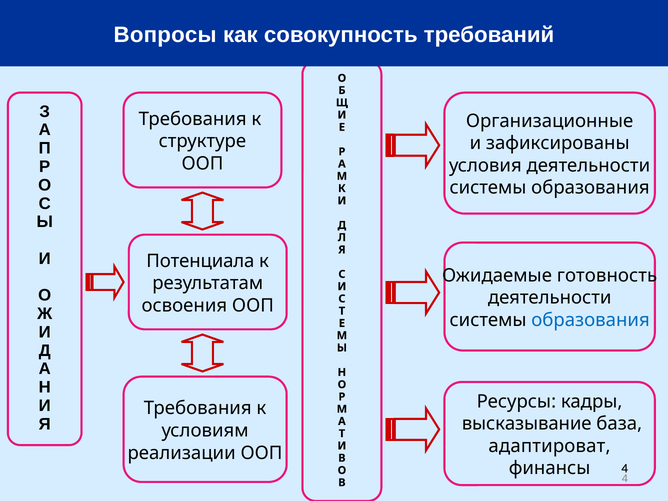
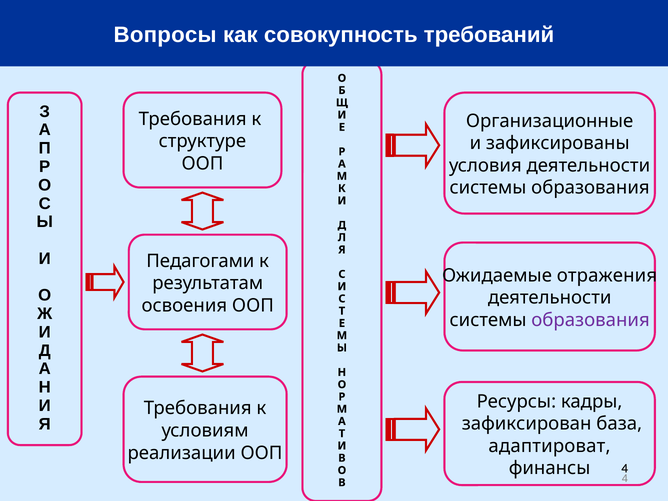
Потенциала: Потенциала -> Педагогами
готовность: готовность -> отражения
образования at (591, 320) colour: blue -> purple
высказывание: высказывание -> зафиксирован
